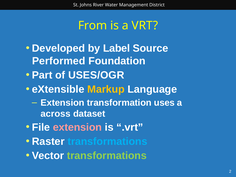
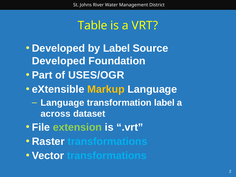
From: From -> Table
Performed at (59, 61): Performed -> Developed
Extension at (63, 103): Extension -> Language
transformation uses: uses -> label
extension at (77, 127) colour: pink -> light green
transformations at (107, 156) colour: light green -> light blue
